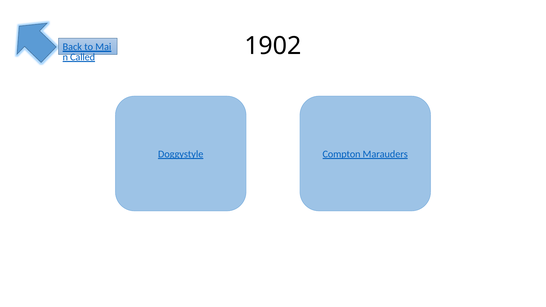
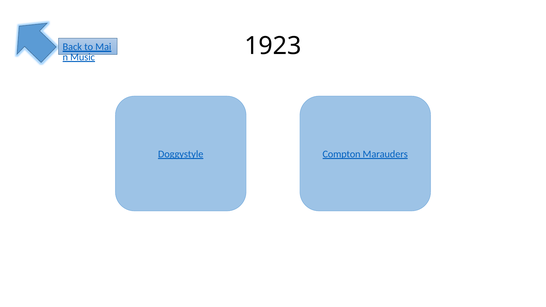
1902: 1902 -> 1923
Called: Called -> Music
